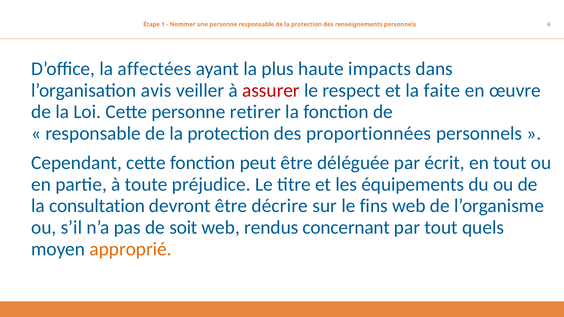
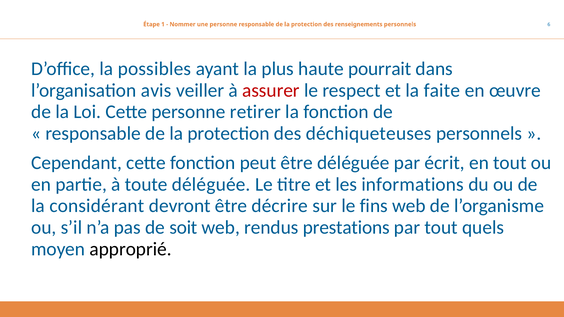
affectées: affectées -> possibles
impacts: impacts -> pourrait
proportionnées: proportionnées -> déchiqueteuses
toute préjudice: préjudice -> déléguée
équipements: équipements -> informations
consultation: consultation -> considérant
concernant: concernant -> prestations
approprié colour: orange -> black
